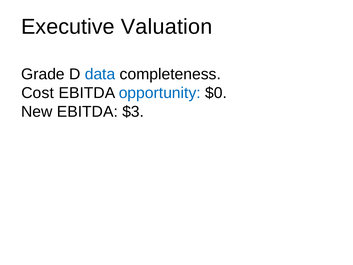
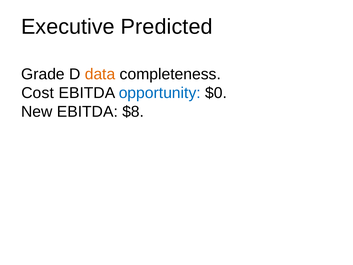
Valuation: Valuation -> Predicted
data colour: blue -> orange
$3: $3 -> $8
